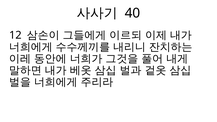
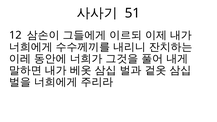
40: 40 -> 51
